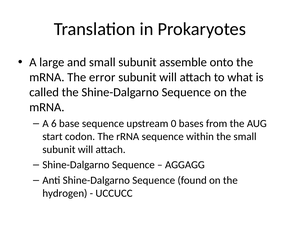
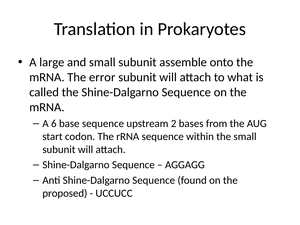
0: 0 -> 2
hydrogen: hydrogen -> proposed
